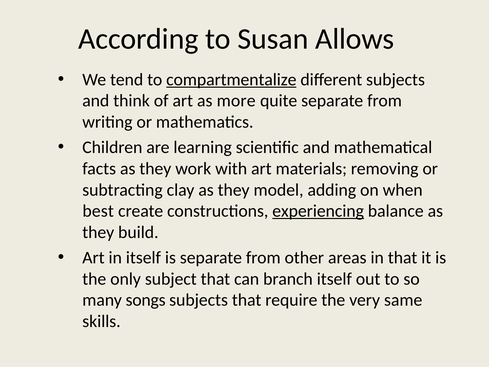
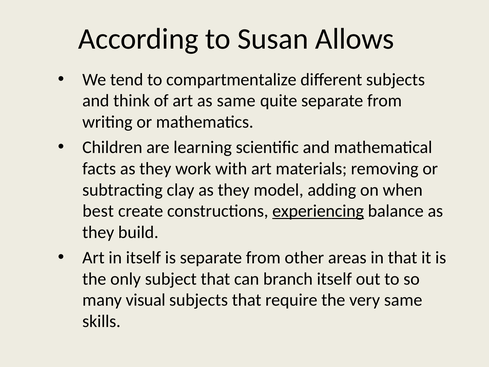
compartmentalize underline: present -> none
as more: more -> same
songs: songs -> visual
